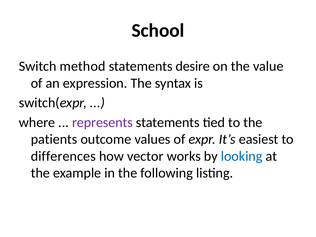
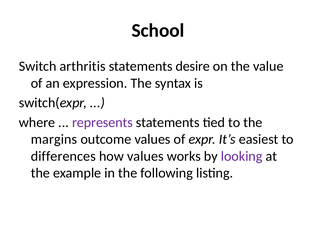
method: method -> arthritis
patients: patients -> margins
how vector: vector -> values
looking colour: blue -> purple
